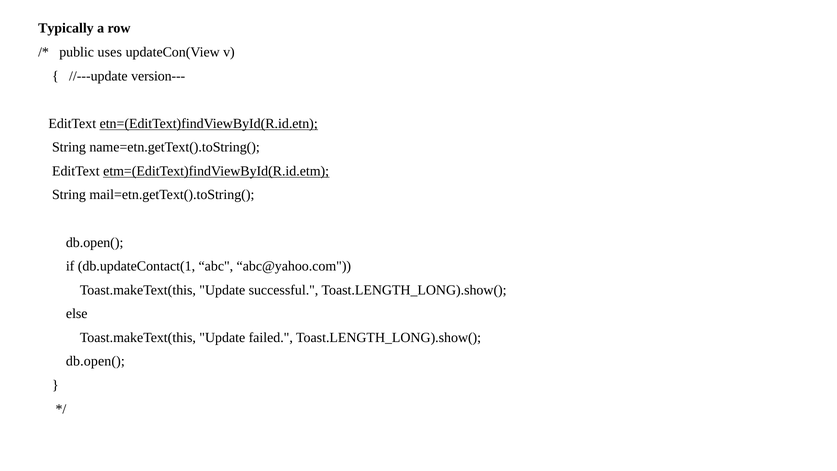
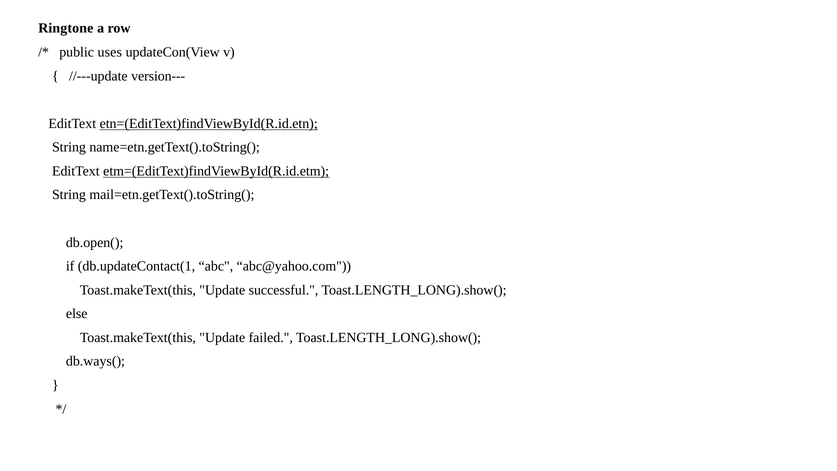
Typically: Typically -> Ringtone
db.open( at (95, 361): db.open( -> db.ways(
